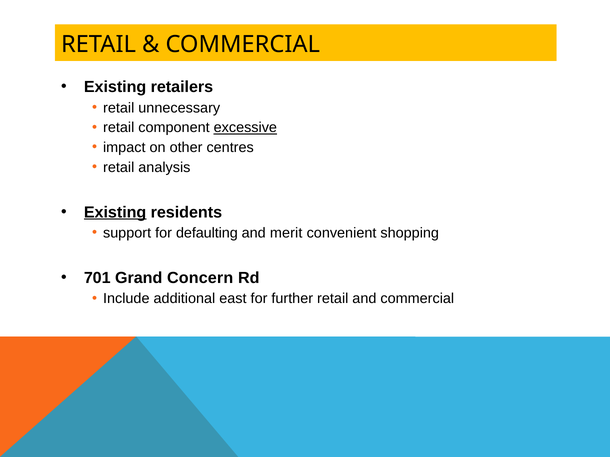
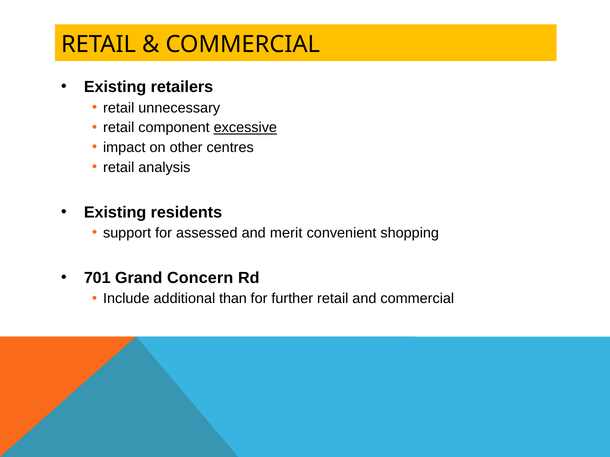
Existing at (115, 213) underline: present -> none
defaulting: defaulting -> assessed
east: east -> than
